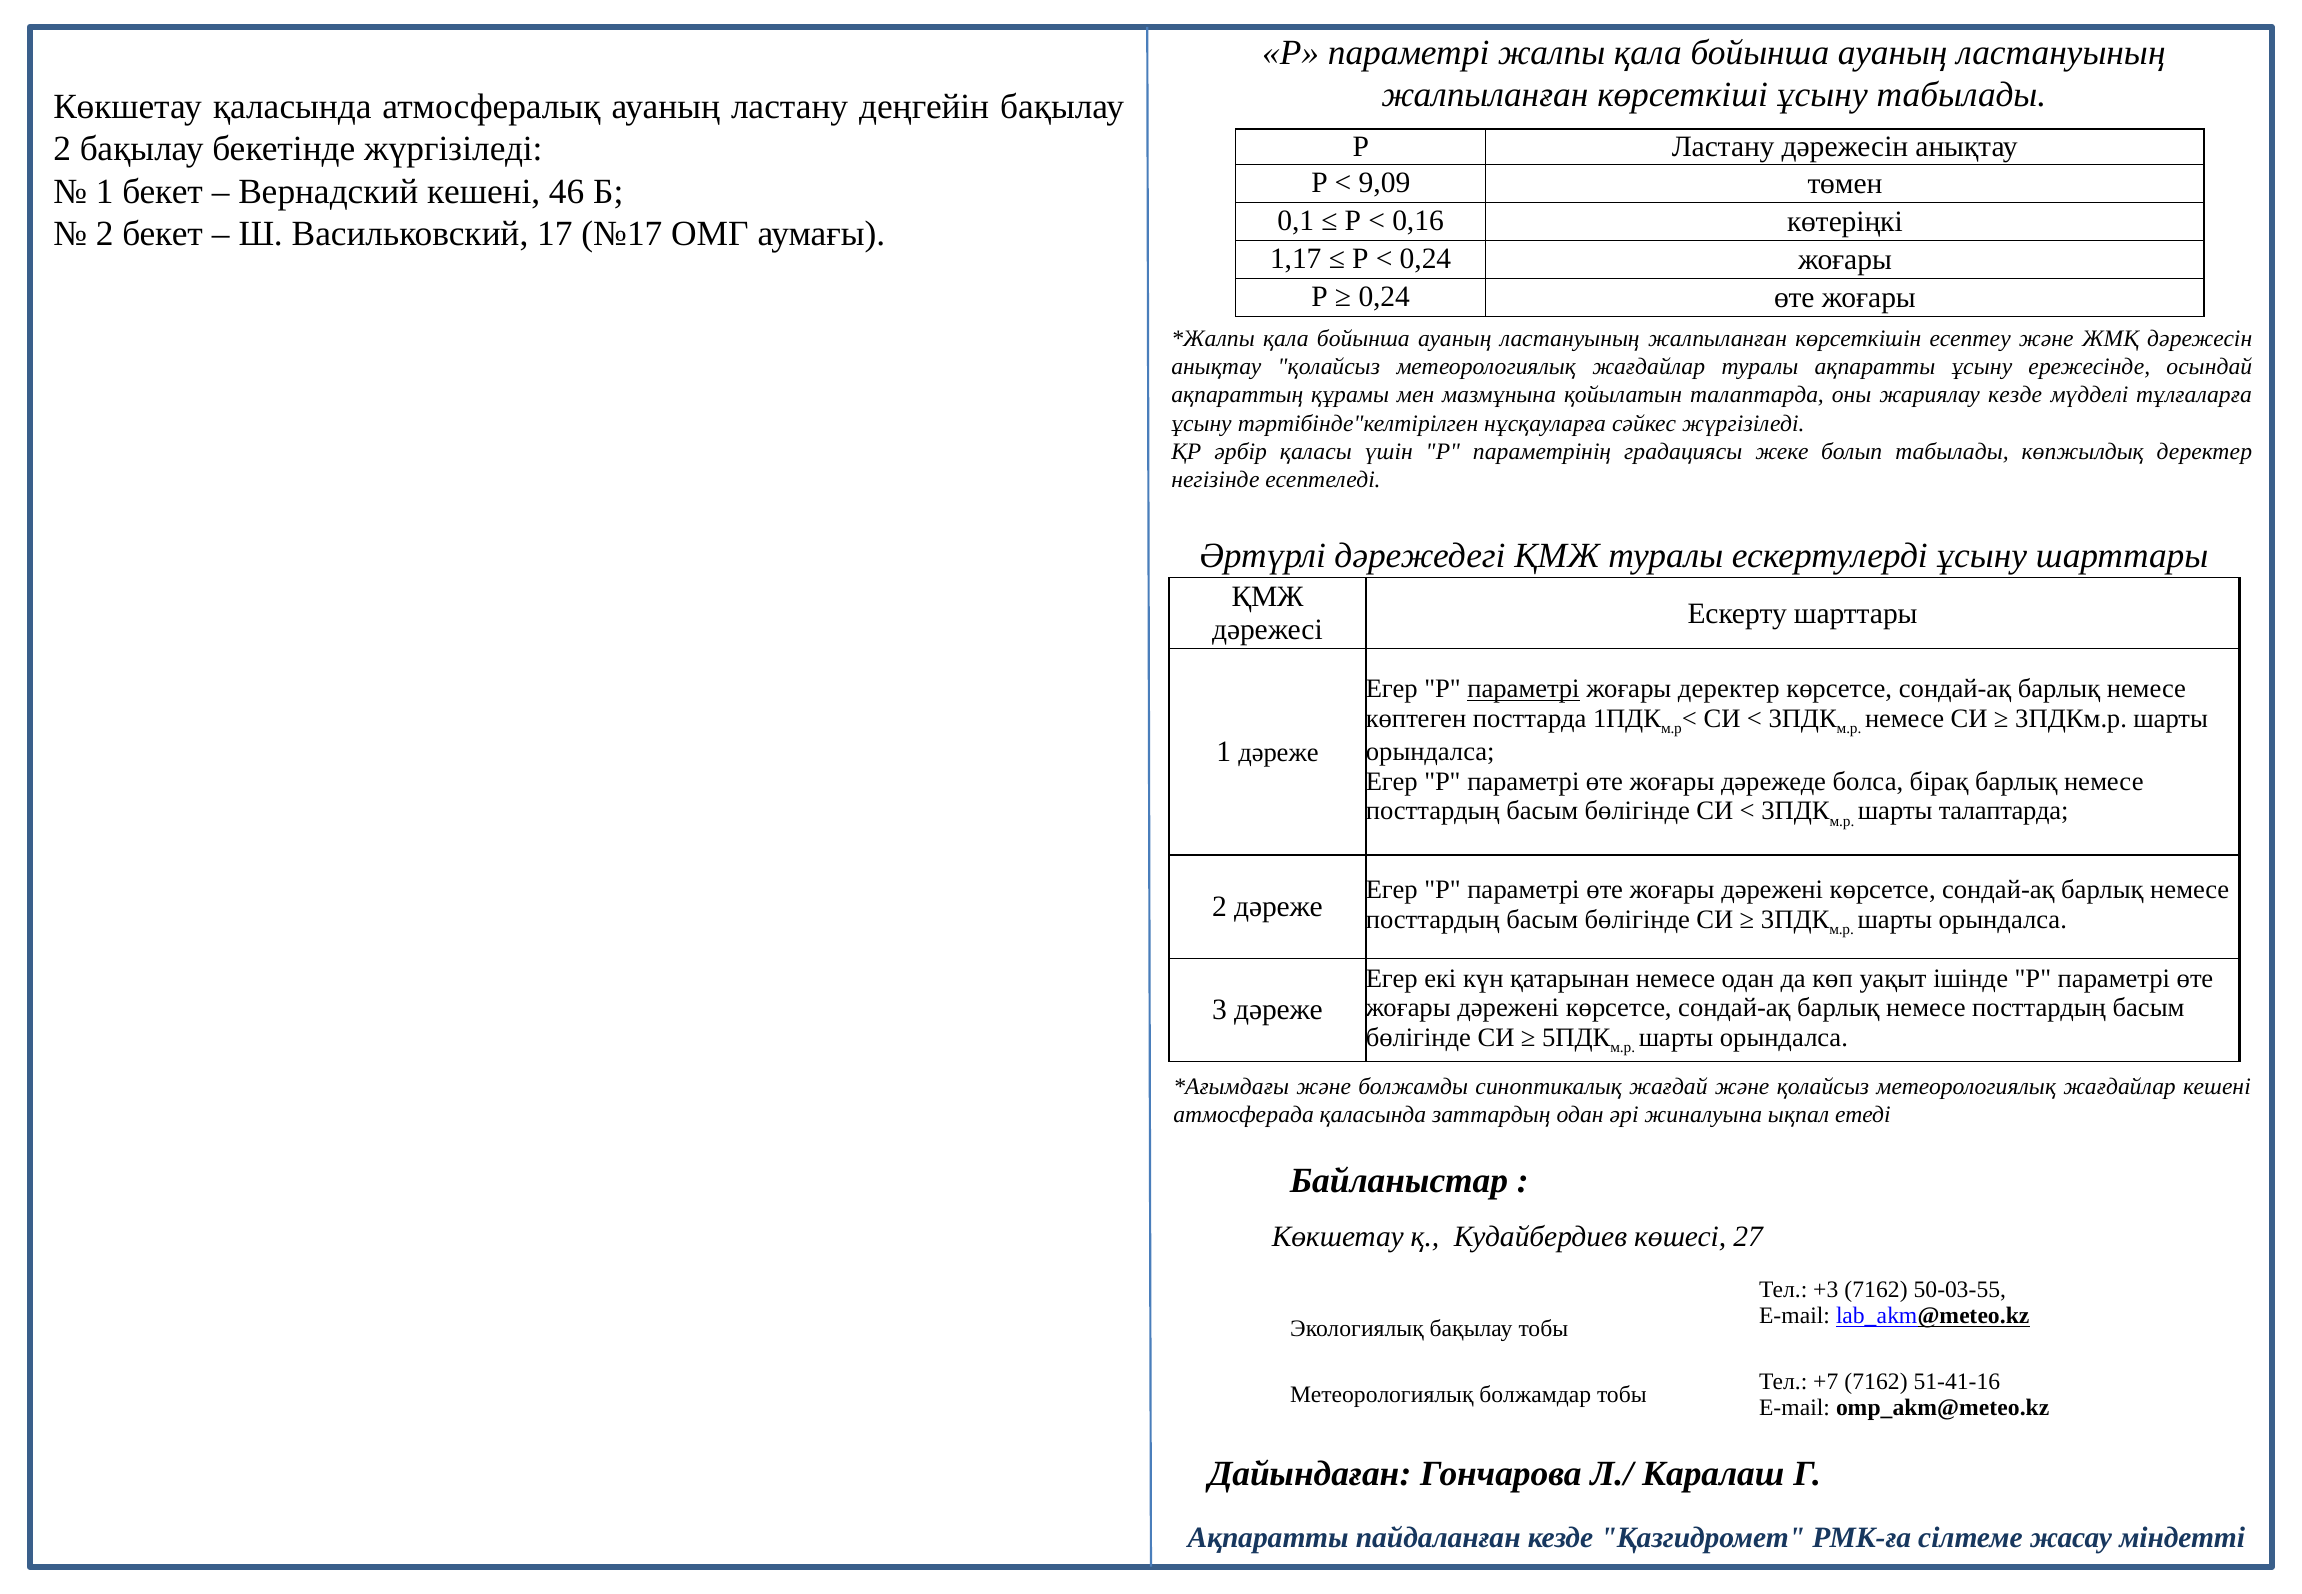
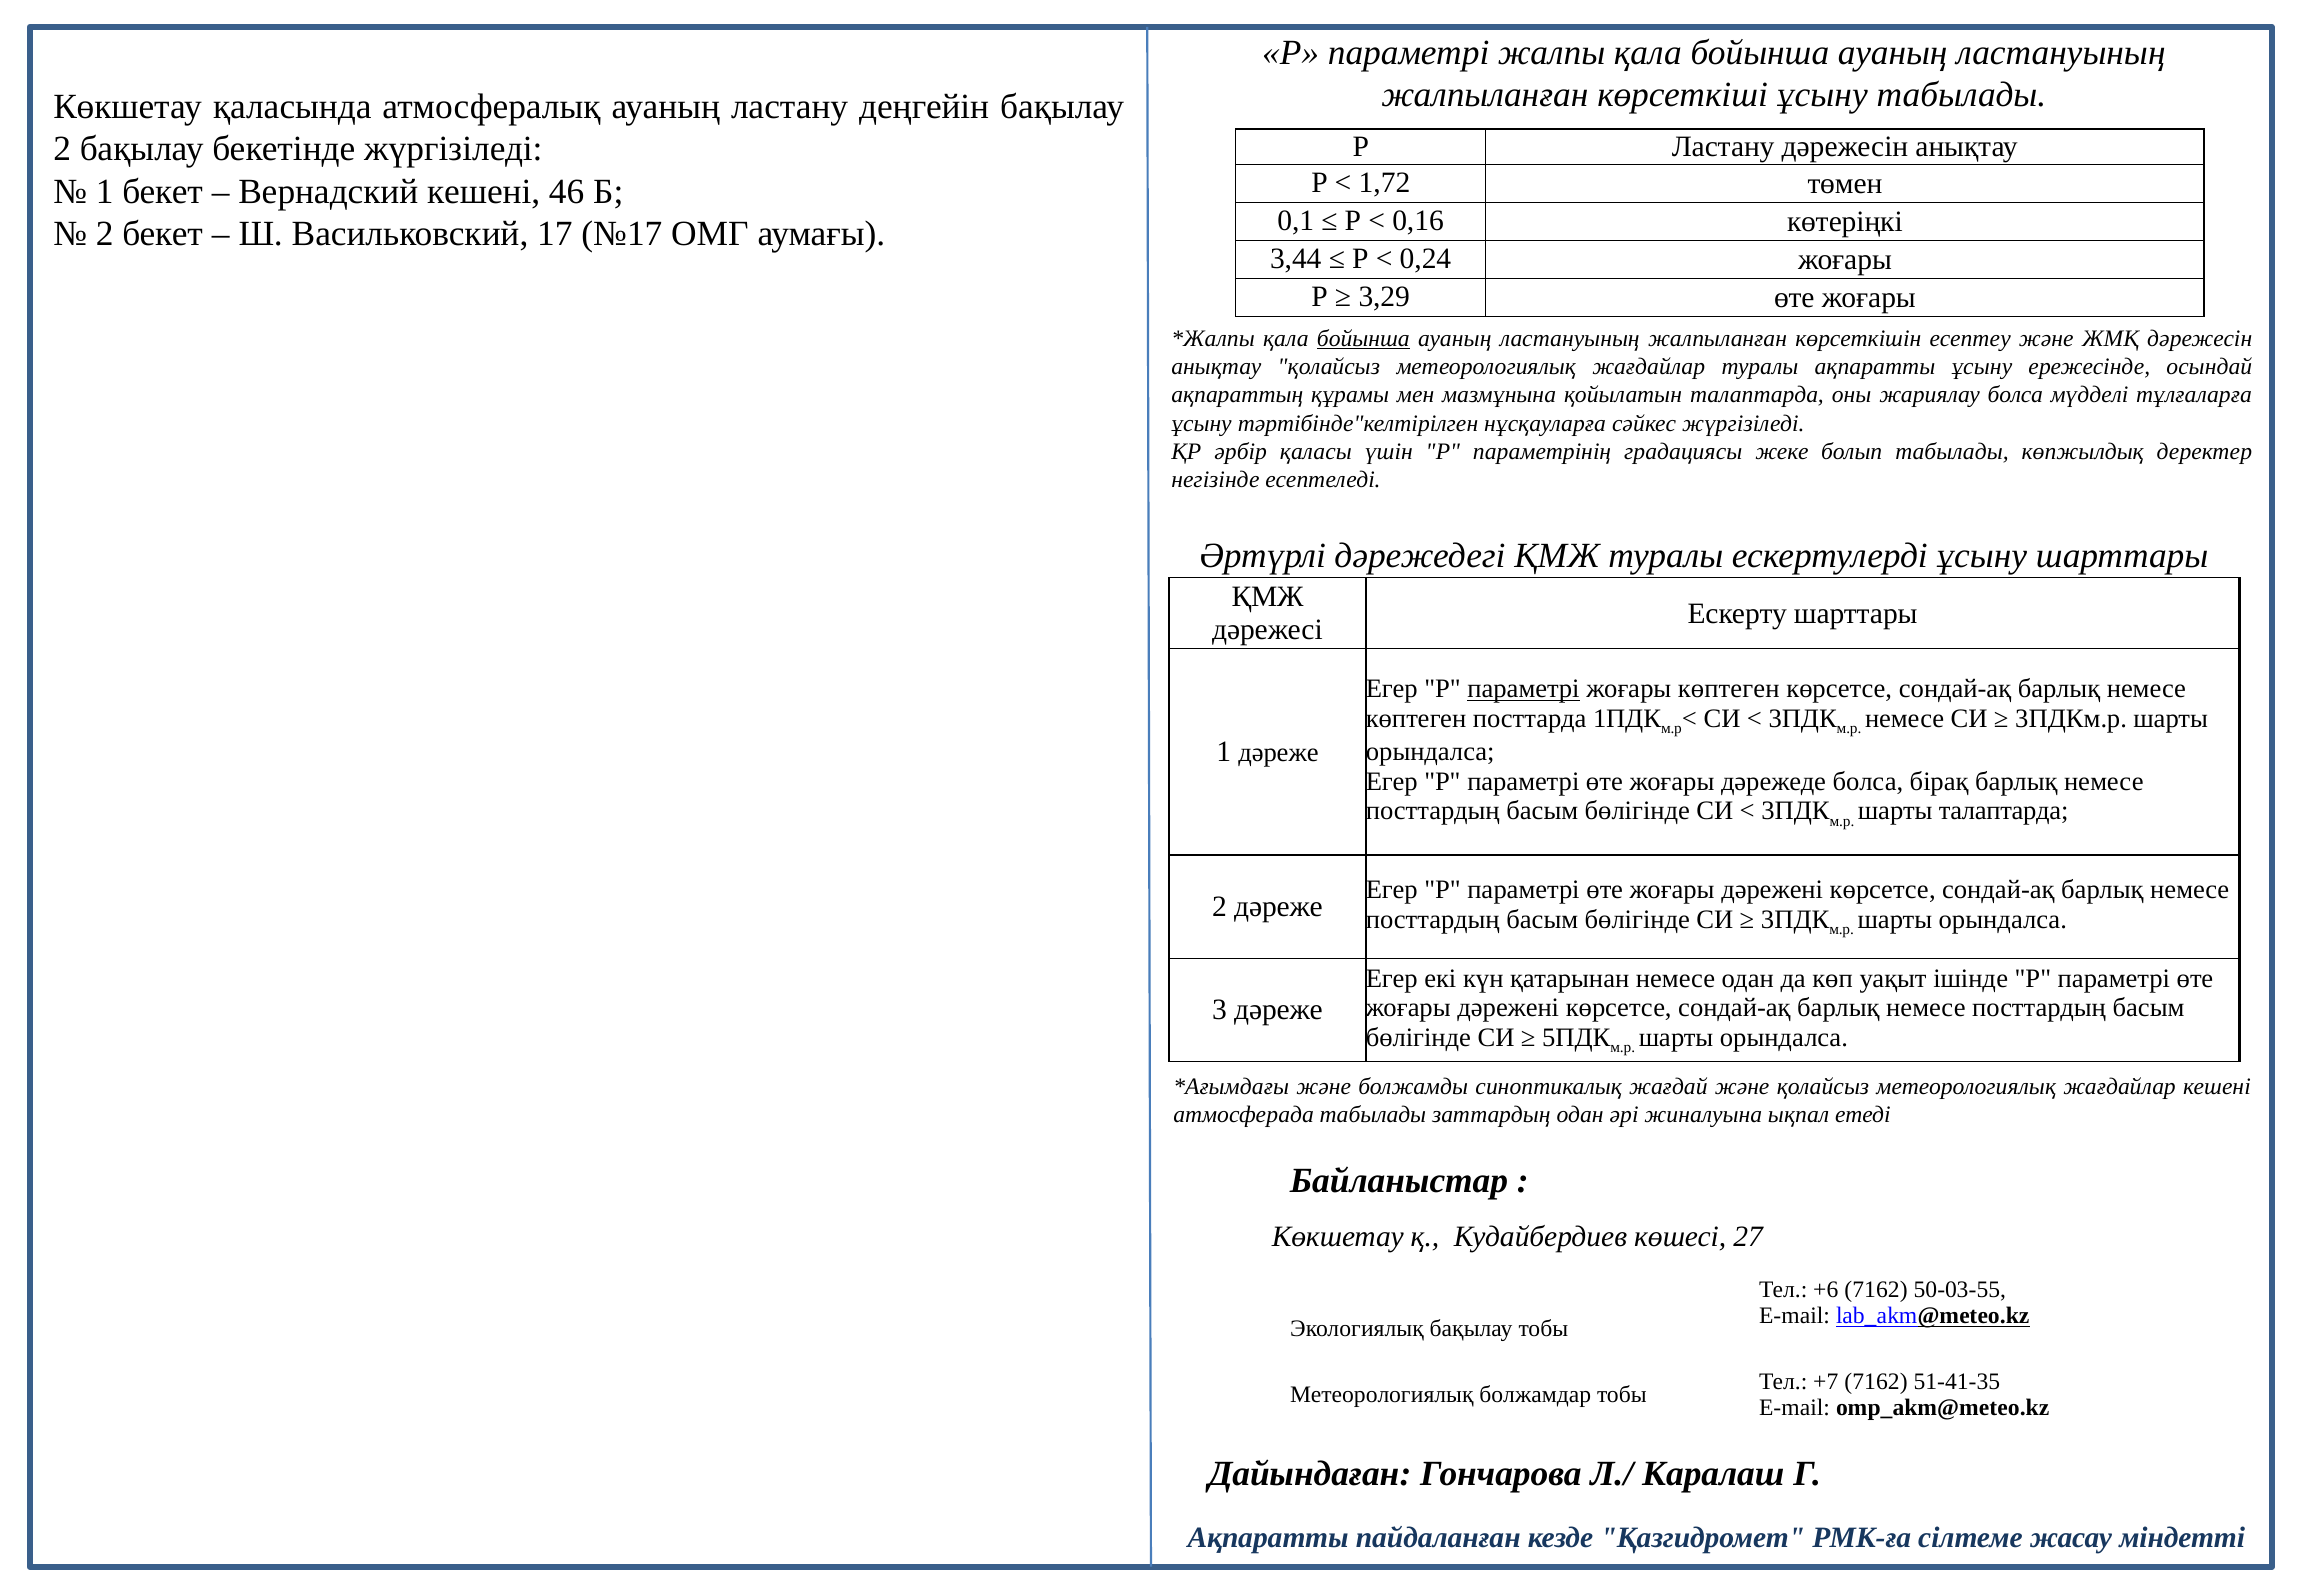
9,09: 9,09 -> 1,72
1,17: 1,17 -> 3,44
0,24 at (1384, 297): 0,24 -> 3,29
бойынша at (1363, 338) underline: none -> present
жариялау кезде: кезде -> болса
жоғары деректер: деректер -> көптеген
атмосферада қаласында: қаласында -> табылады
+3: +3 -> +6
51-41-16: 51-41-16 -> 51-41-35
